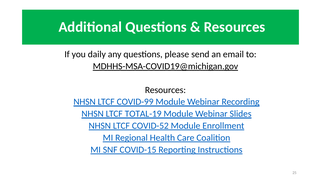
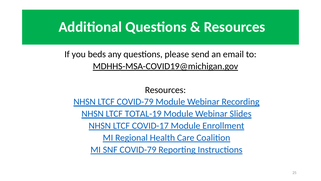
daily: daily -> beds
LTCF COVID-99: COVID-99 -> COVID-79
COVID-52: COVID-52 -> COVID-17
SNF COVID-15: COVID-15 -> COVID-79
